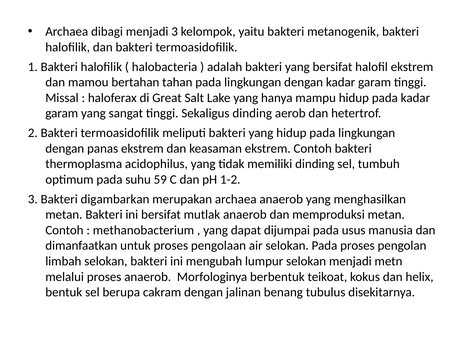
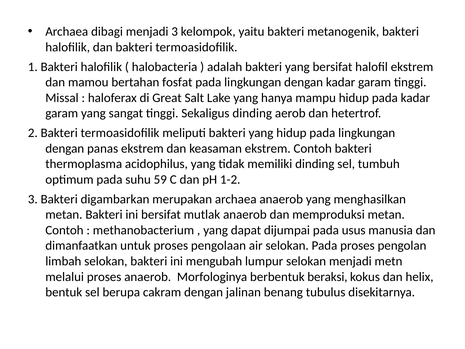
tahan: tahan -> fosfat
teikoat: teikoat -> beraksi
